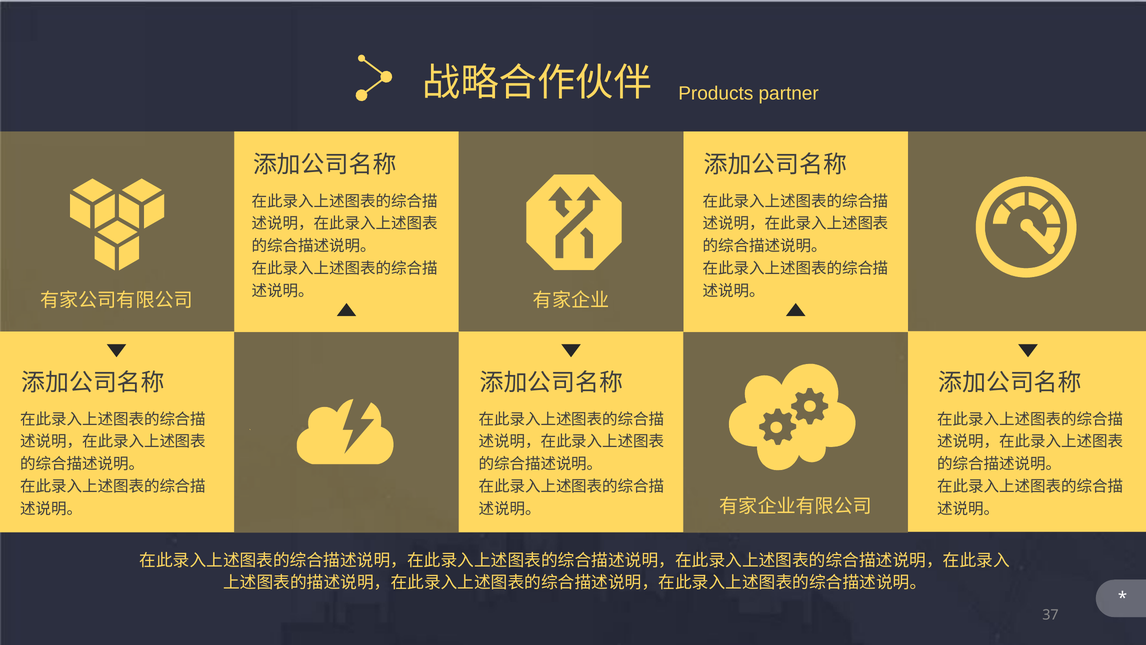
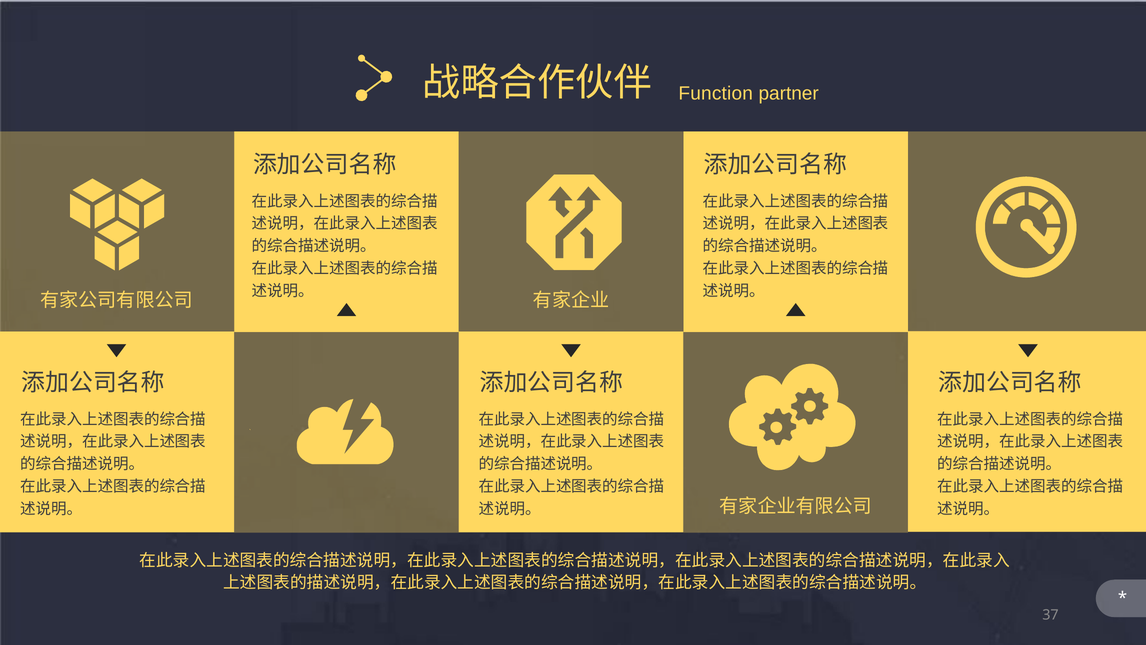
Products: Products -> Function
